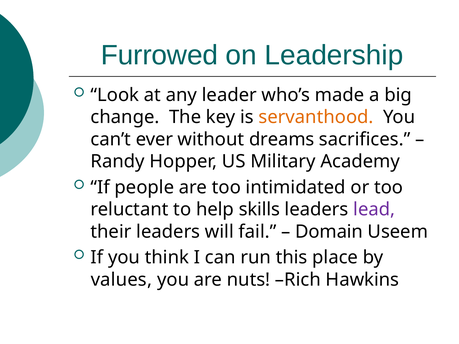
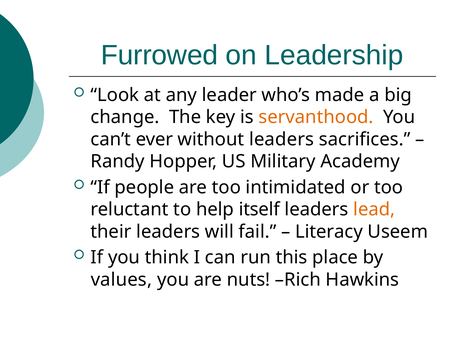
without dreams: dreams -> leaders
skills: skills -> itself
lead colour: purple -> orange
Domain: Domain -> Literacy
